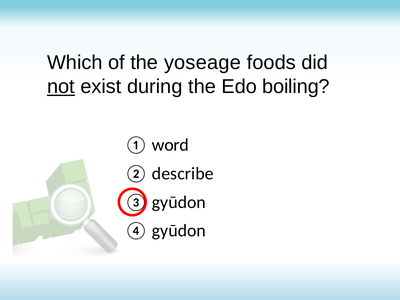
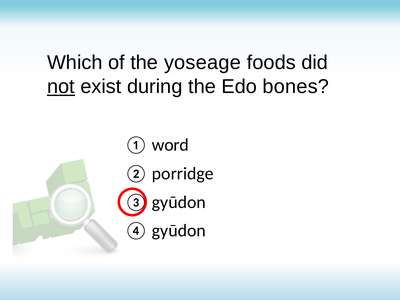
boiling: boiling -> bones
describe: describe -> porridge
